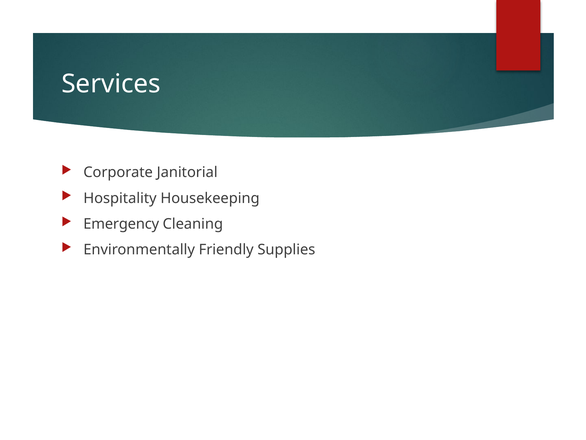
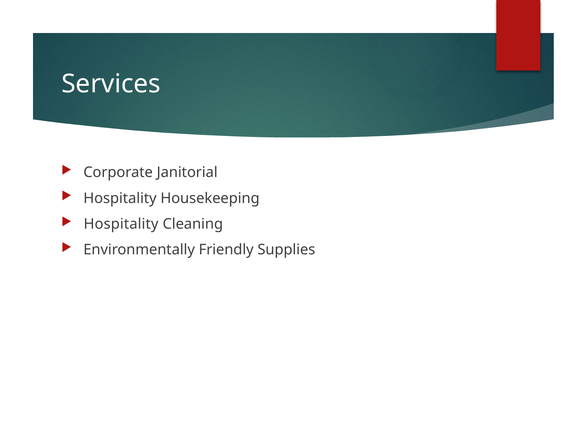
Emergency at (121, 224): Emergency -> Hospitality
